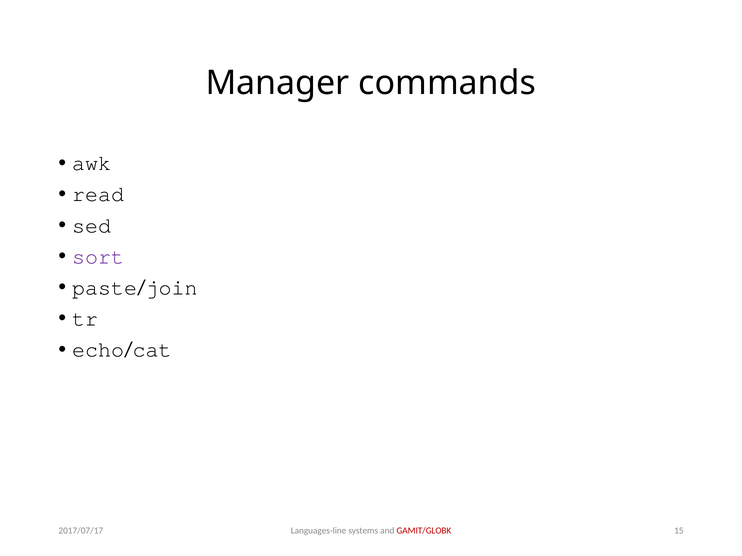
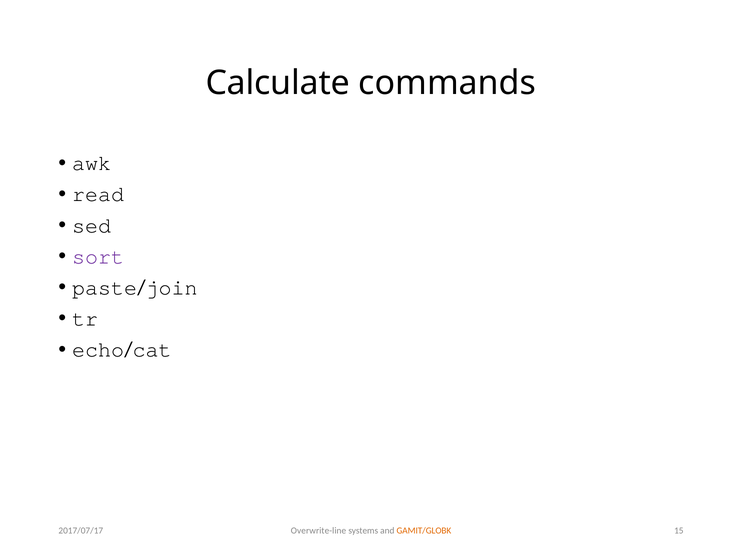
Manager: Manager -> Calculate
Languages-line: Languages-line -> Overwrite-line
GAMIT/GLOBK colour: red -> orange
